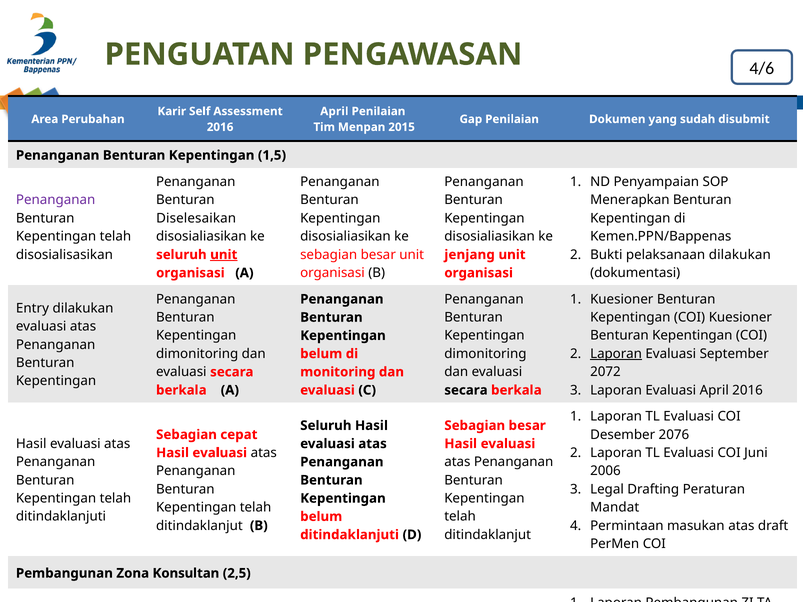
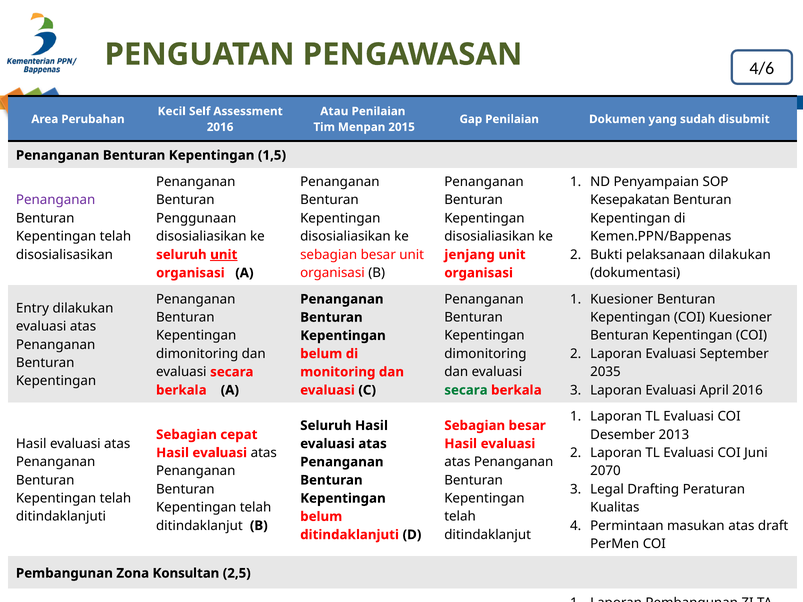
Karir: Karir -> Kecil
April at (334, 111): April -> Atau
Menerapkan: Menerapkan -> Kesepakatan
Diselesaikan: Diselesaikan -> Penggunaan
Laporan at (616, 354) underline: present -> none
2072: 2072 -> 2035
secara at (466, 390) colour: black -> green
2076: 2076 -> 2013
2006: 2006 -> 2070
Mandat: Mandat -> Kualitas
